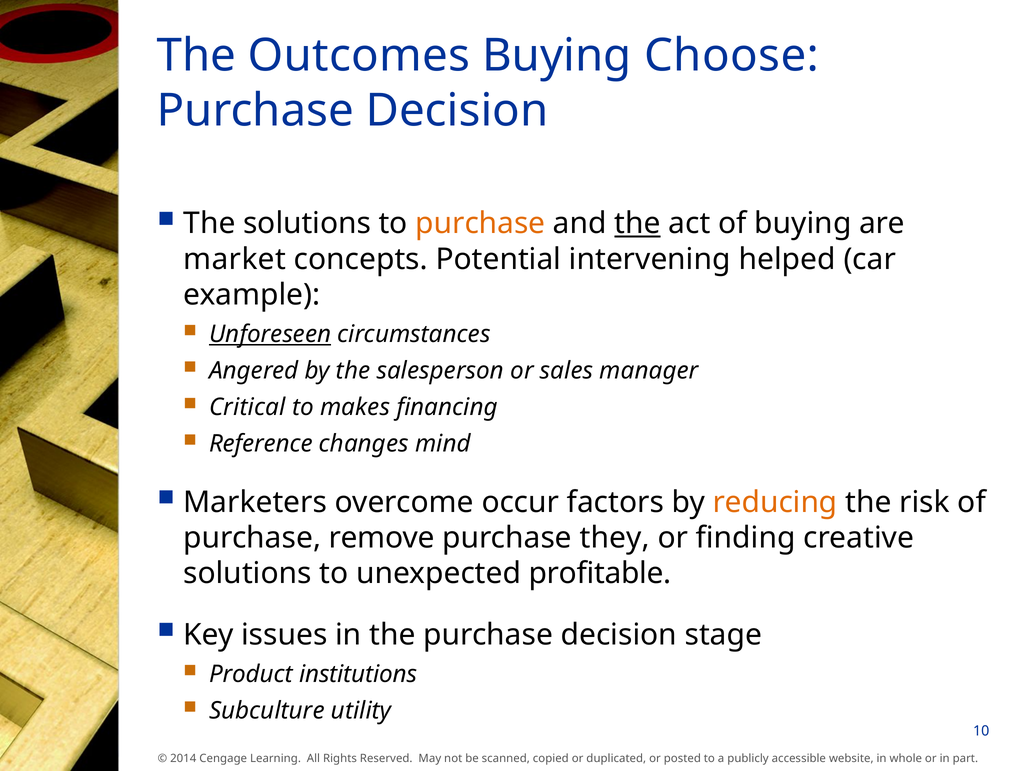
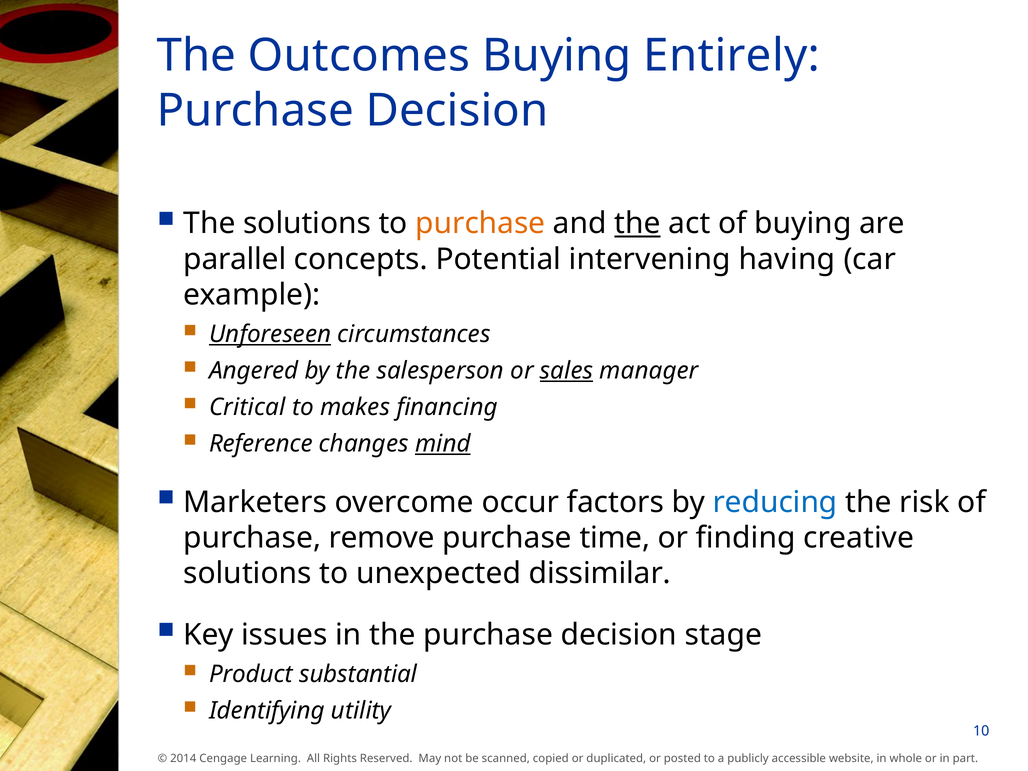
Choose: Choose -> Entirely
market: market -> parallel
helped: helped -> having
sales underline: none -> present
mind underline: none -> present
reducing colour: orange -> blue
they: they -> time
profitable: profitable -> dissimilar
institutions: institutions -> substantial
Subculture: Subculture -> Identifying
